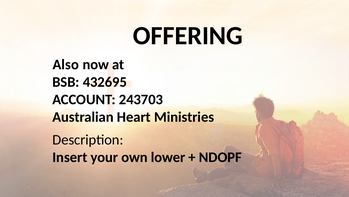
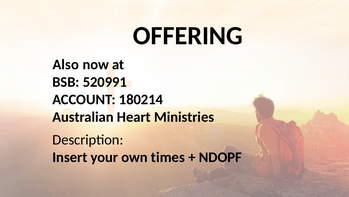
432695: 432695 -> 520991
243703: 243703 -> 180214
lower: lower -> times
